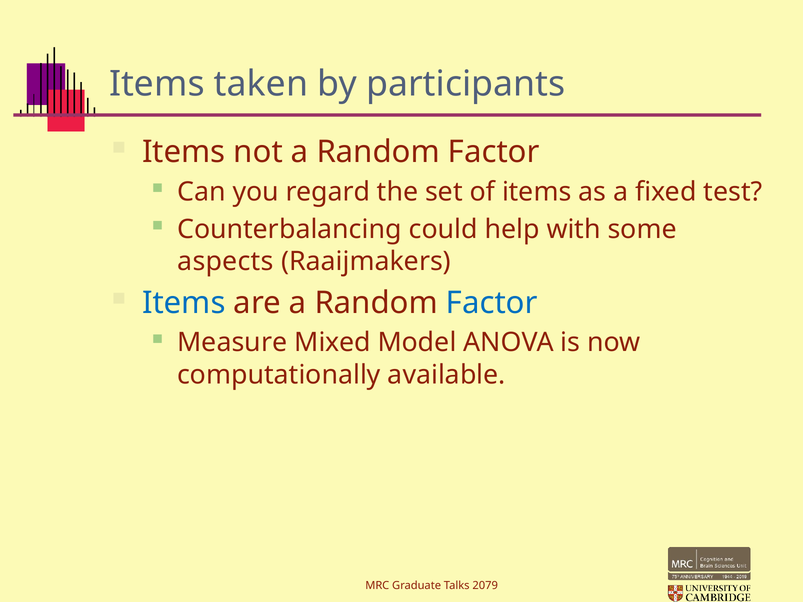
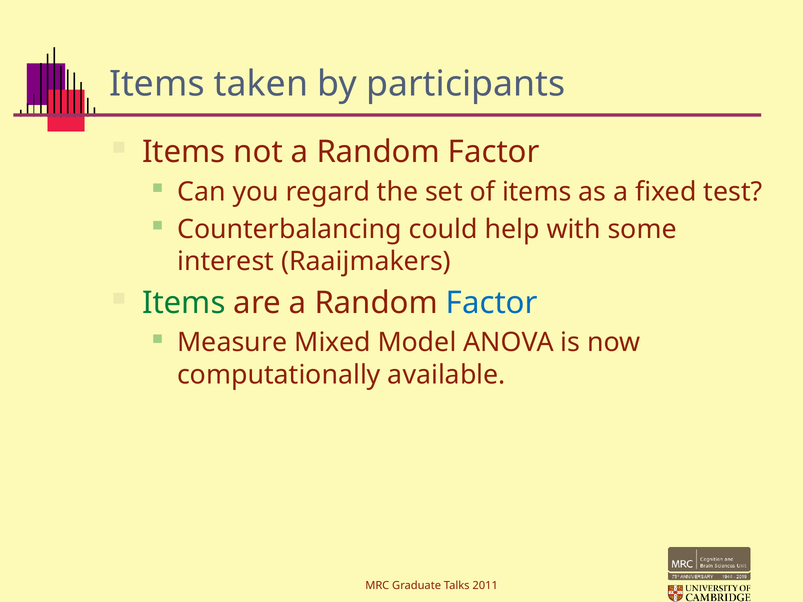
aspects: aspects -> interest
Items at (184, 303) colour: blue -> green
2079: 2079 -> 2011
